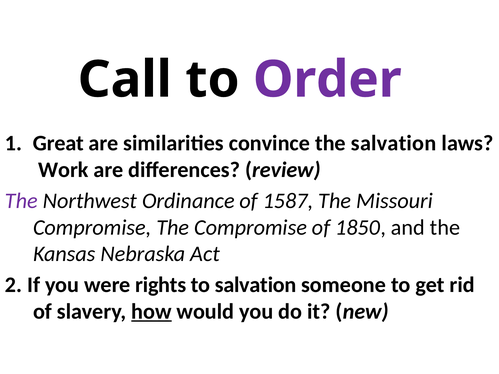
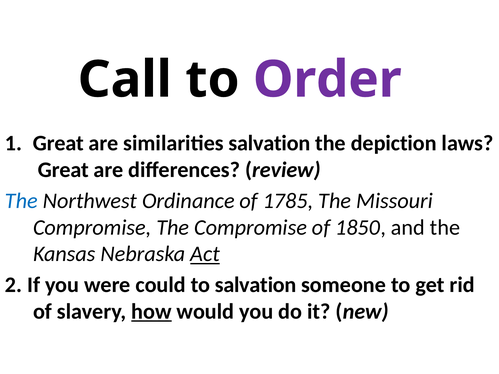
similarities convince: convince -> salvation
the salvation: salvation -> depiction
Work at (63, 170): Work -> Great
The at (21, 201) colour: purple -> blue
1587: 1587 -> 1785
Act underline: none -> present
rights: rights -> could
